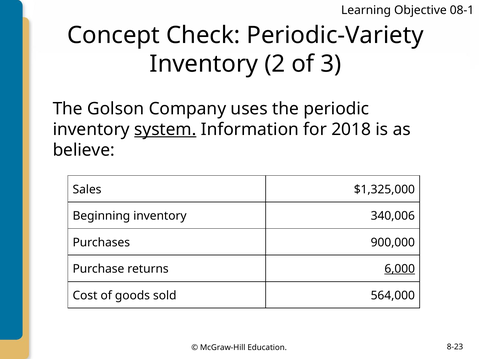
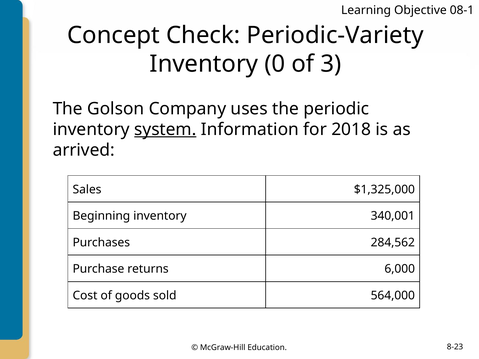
2: 2 -> 0
believe: believe -> arrived
340,006: 340,006 -> 340,001
900,000: 900,000 -> 284,562
6,000 underline: present -> none
